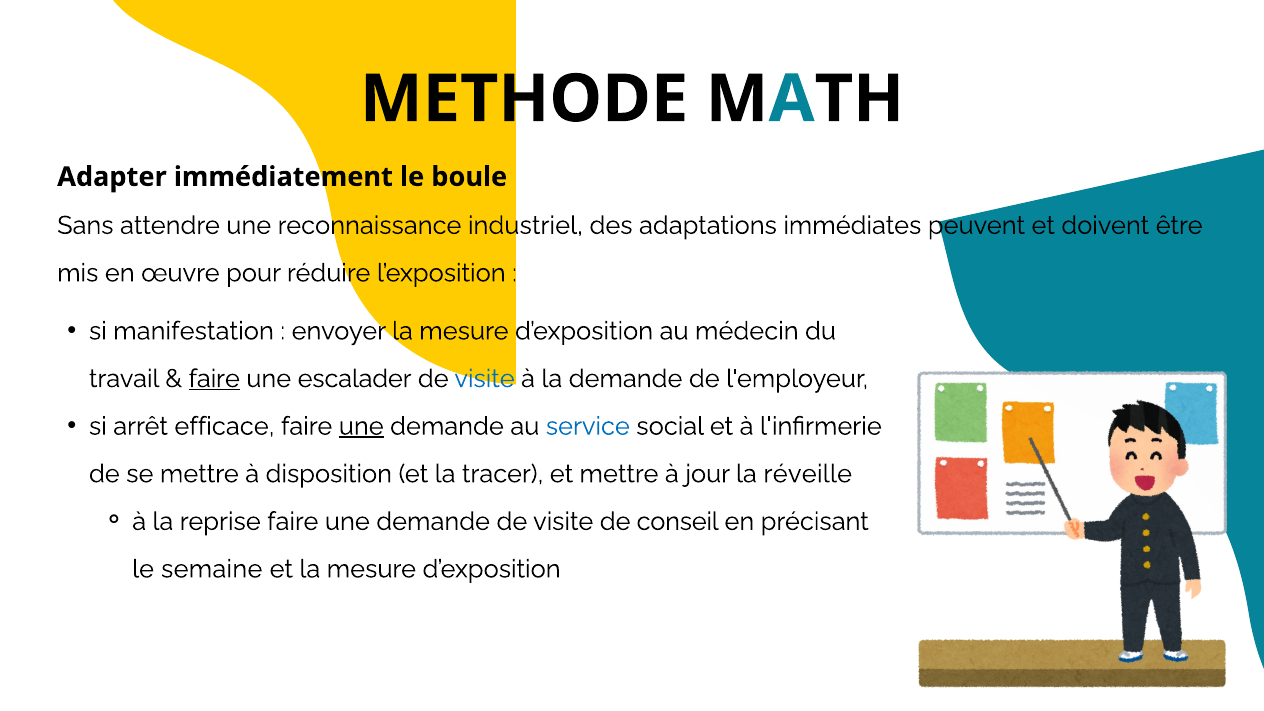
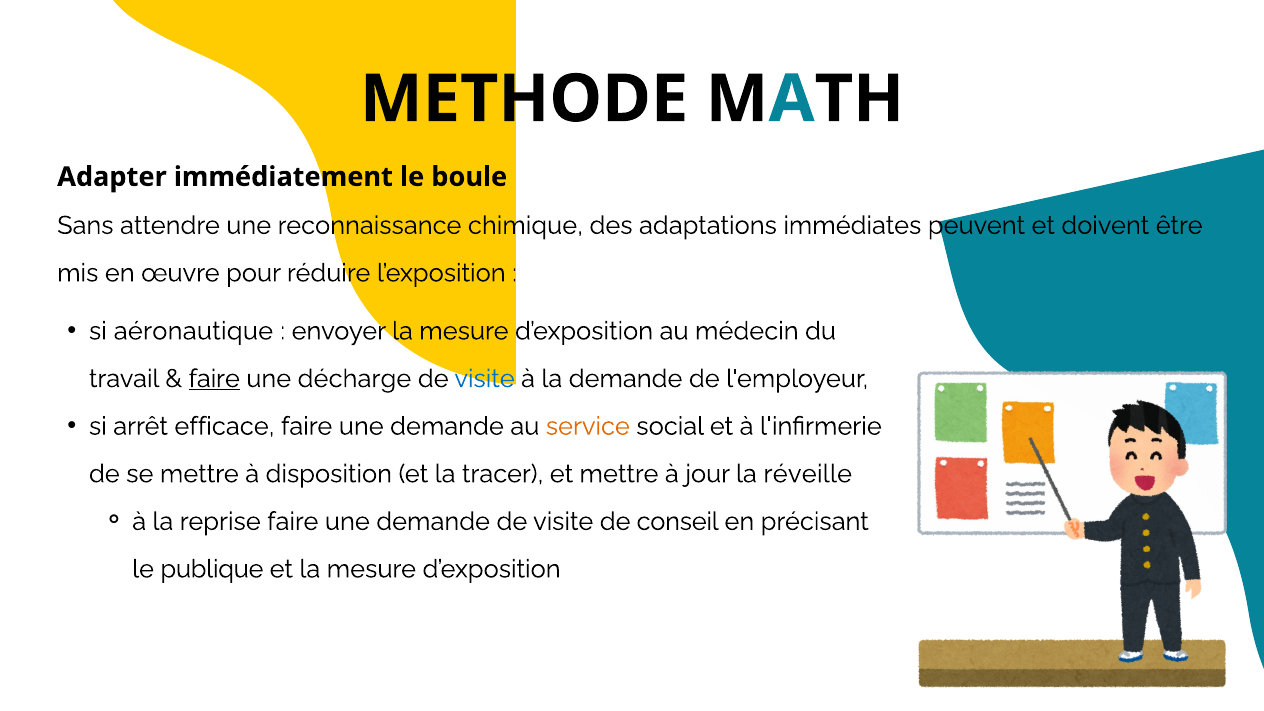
industriel: industriel -> chimique
manifestation: manifestation -> aéronautique
escalader: escalader -> décharge
une at (361, 426) underline: present -> none
service colour: blue -> orange
semaine: semaine -> publique
